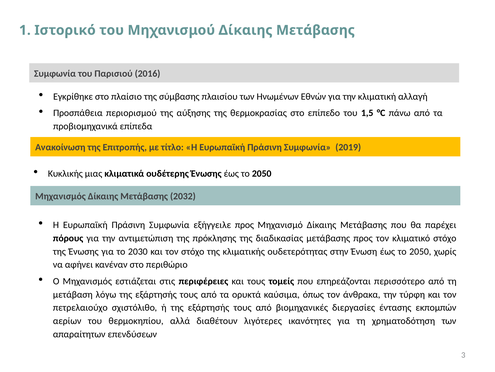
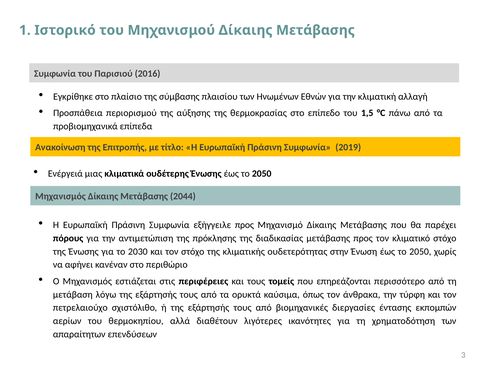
Κυκλικής: Κυκλικής -> Ενέργειά
2032: 2032 -> 2044
